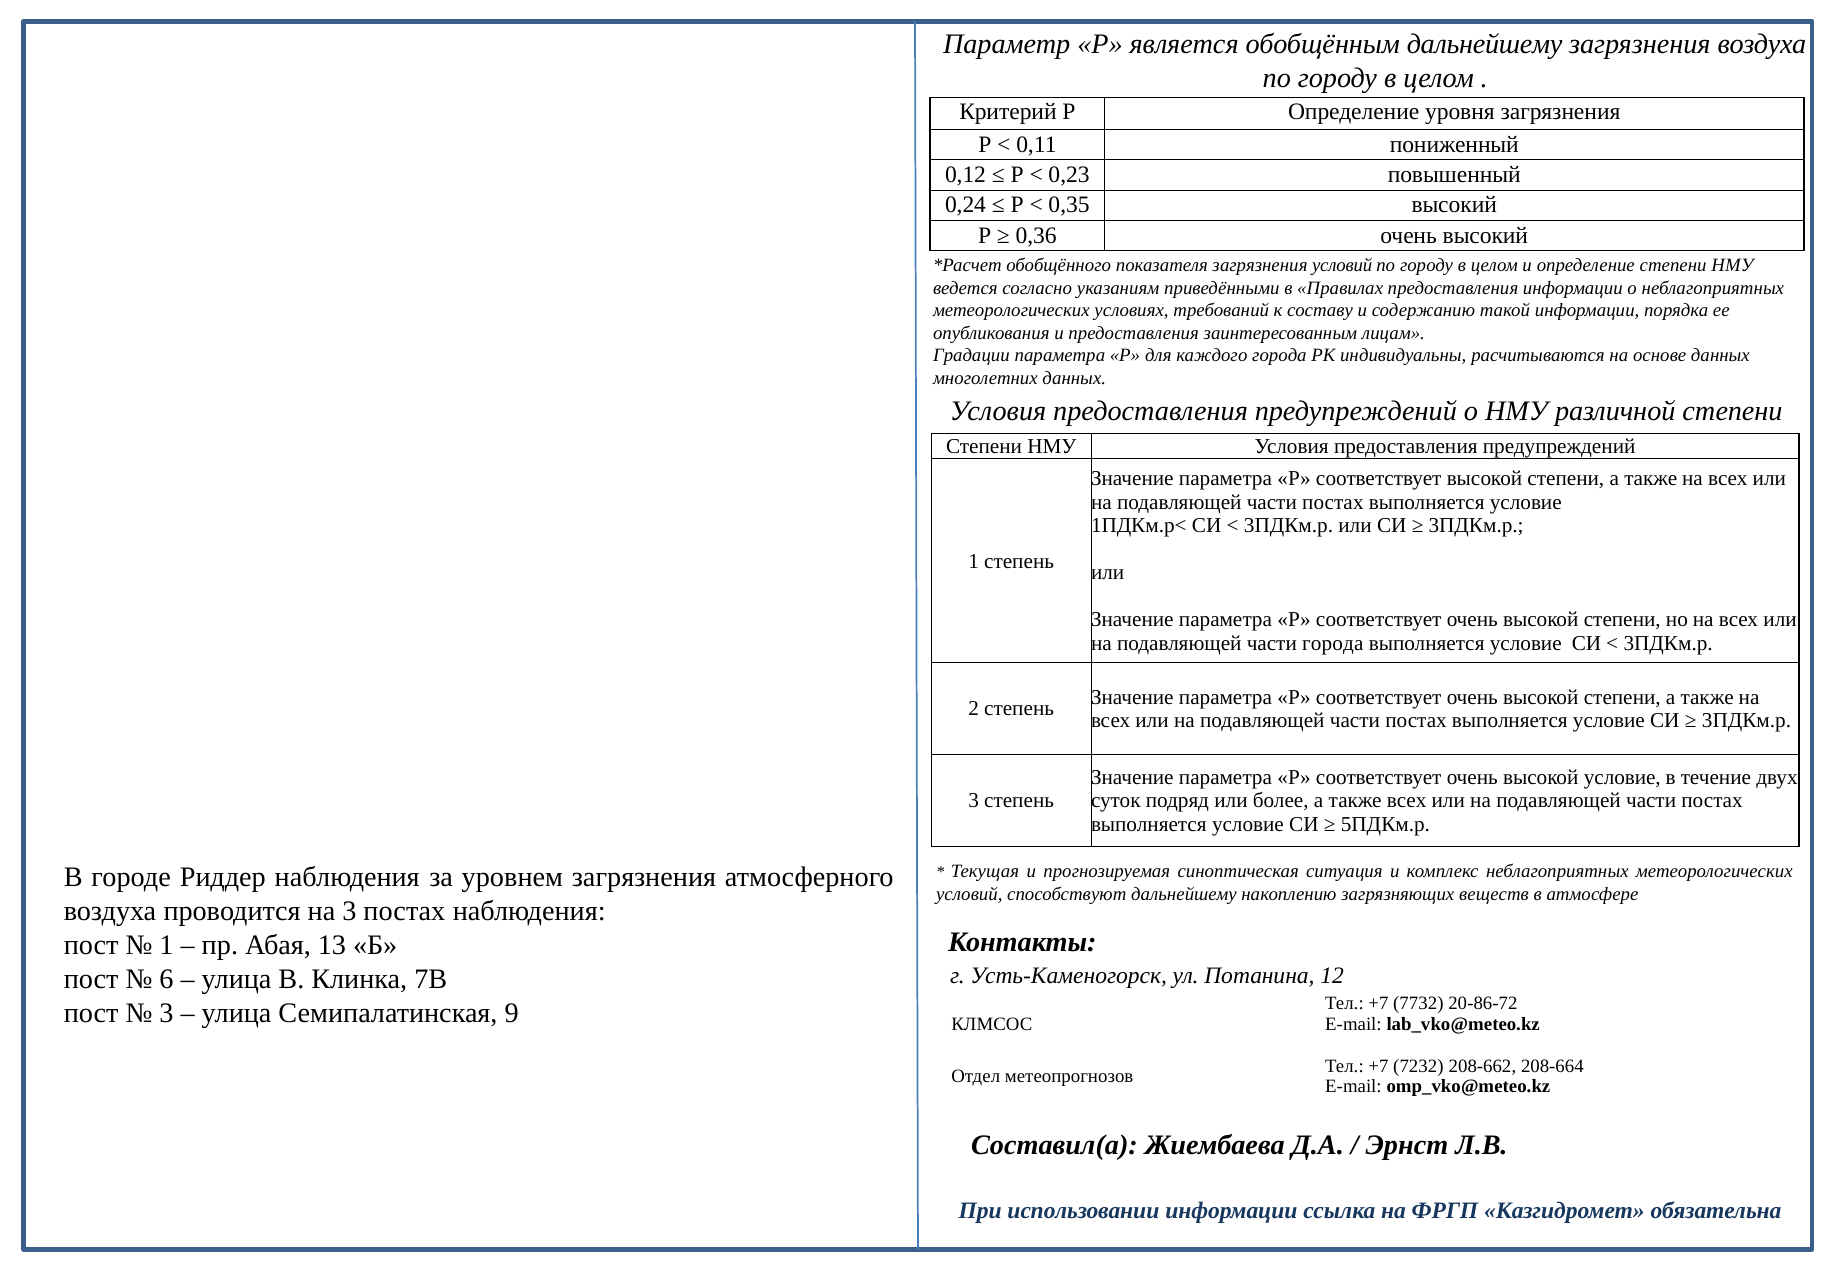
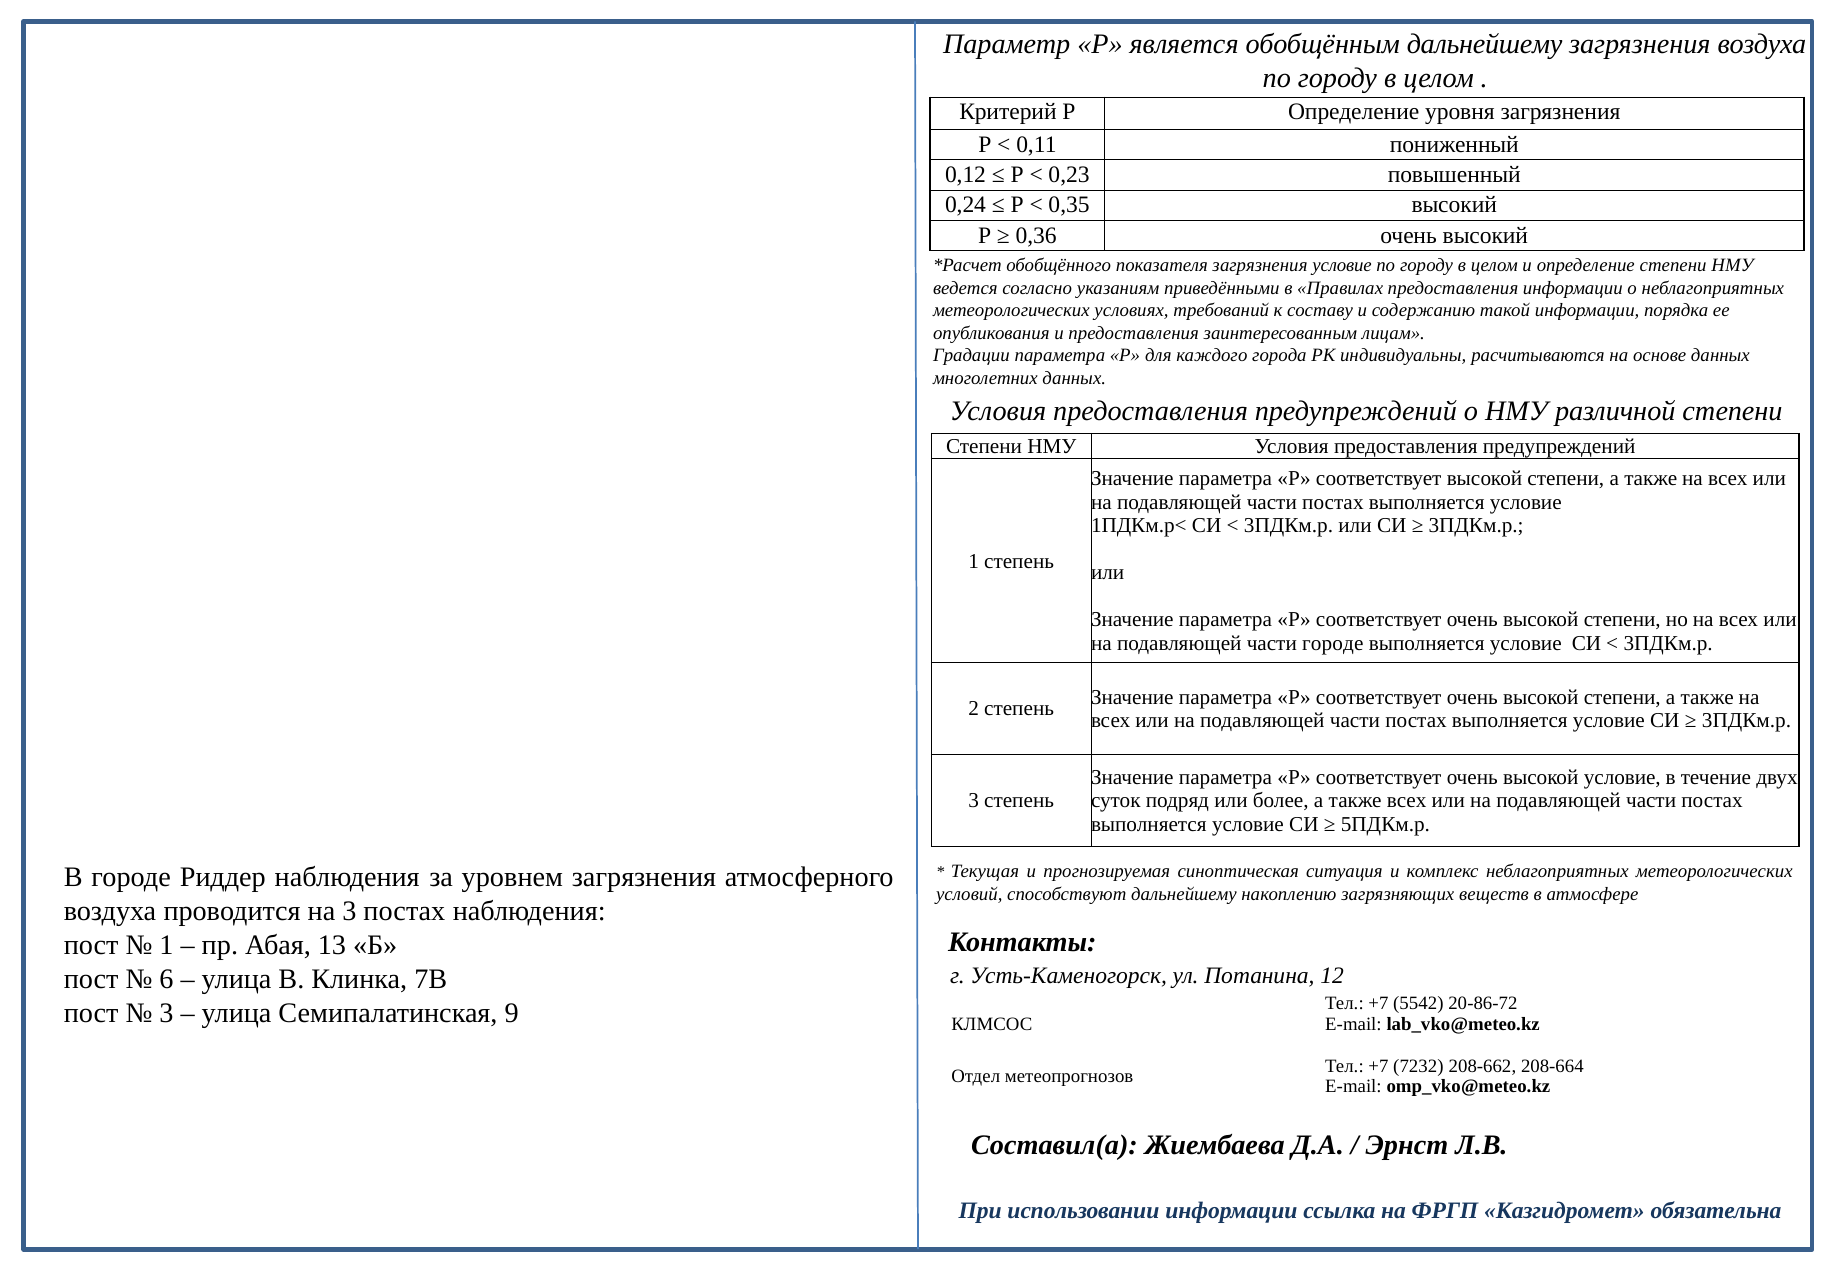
загрязнения условий: условий -> условие
части города: города -> городе
7732: 7732 -> 5542
